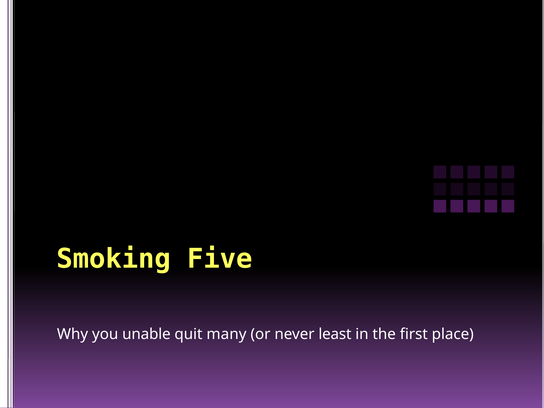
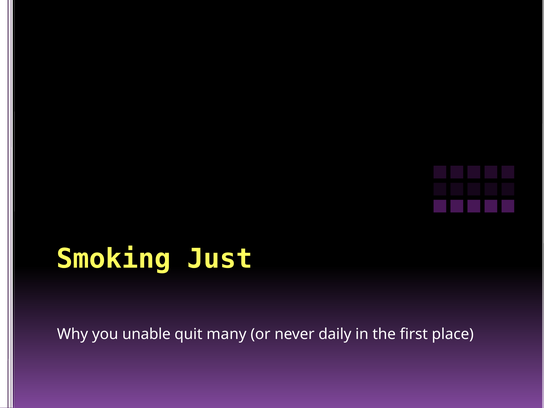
Five: Five -> Just
least: least -> daily
